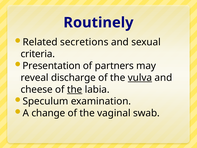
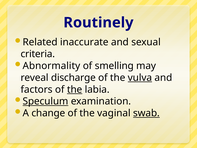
secretions: secretions -> inaccurate
Presentation: Presentation -> Abnormality
partners: partners -> smelling
cheese: cheese -> factors
Speculum underline: none -> present
swab underline: none -> present
